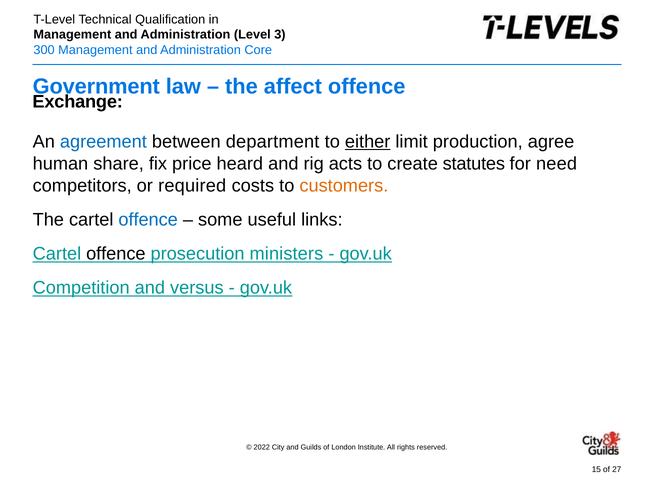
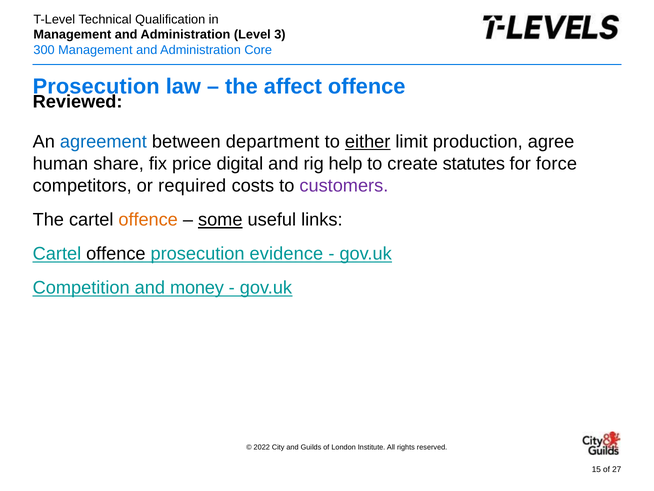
Government at (96, 87): Government -> Prosecution
Exchange: Exchange -> Reviewed
heard: heard -> digital
acts: acts -> help
need: need -> force
customers colour: orange -> purple
offence at (148, 220) colour: blue -> orange
some underline: none -> present
ministers: ministers -> evidence
versus: versus -> money
